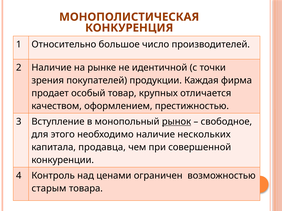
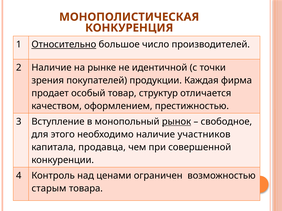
Относительно underline: none -> present
крупных: крупных -> структур
нескольких: нескольких -> участников
